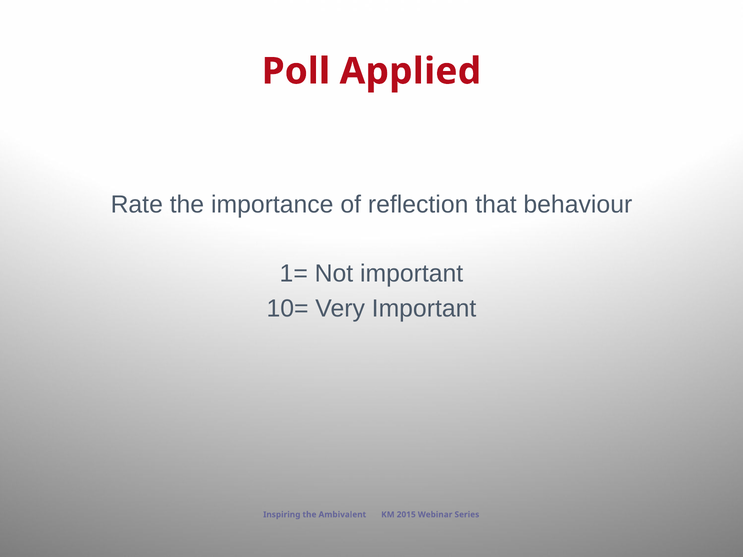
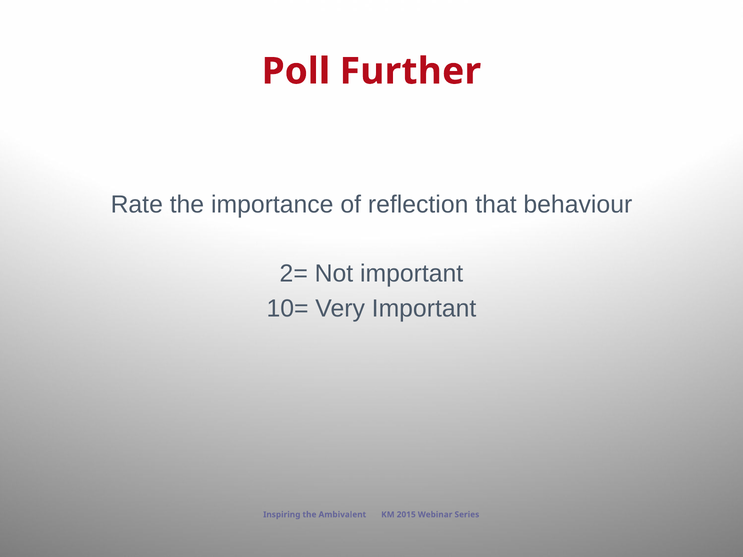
Applied: Applied -> Further
1=: 1= -> 2=
